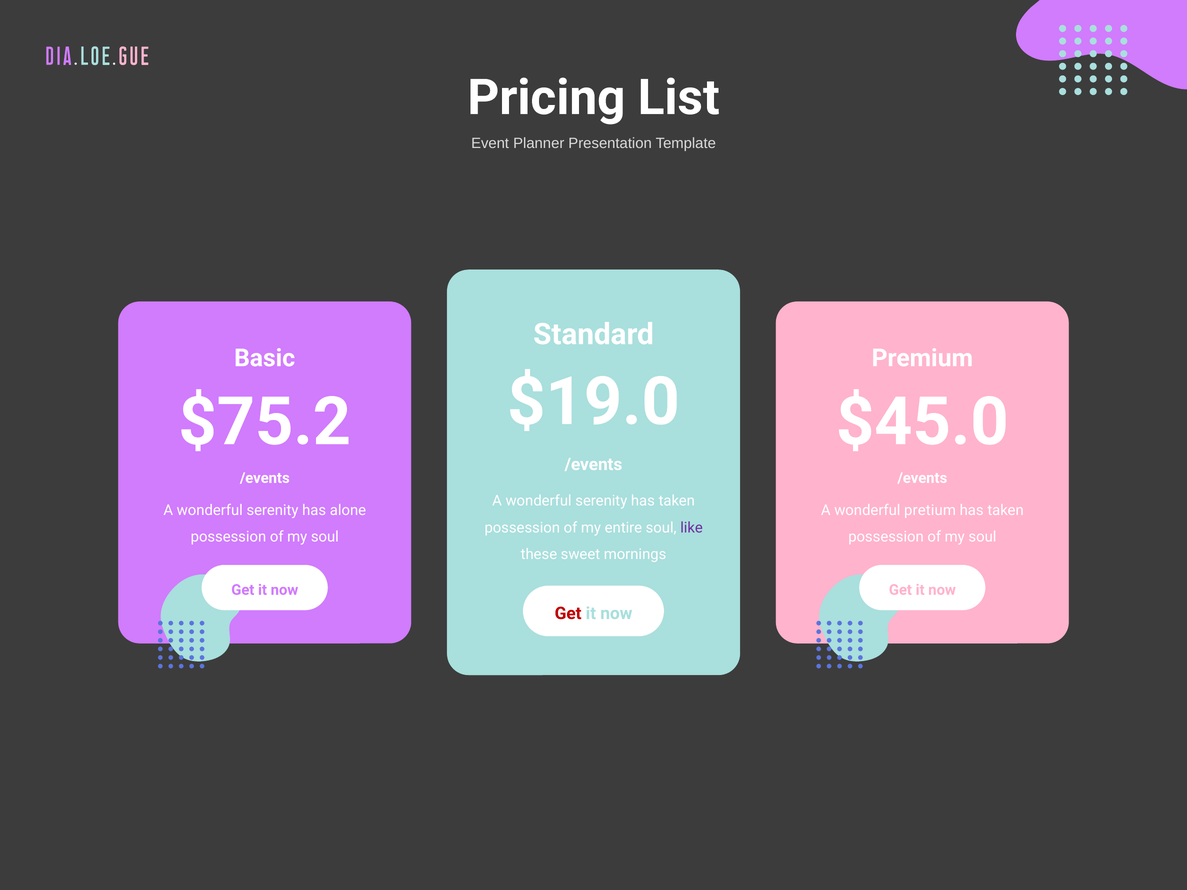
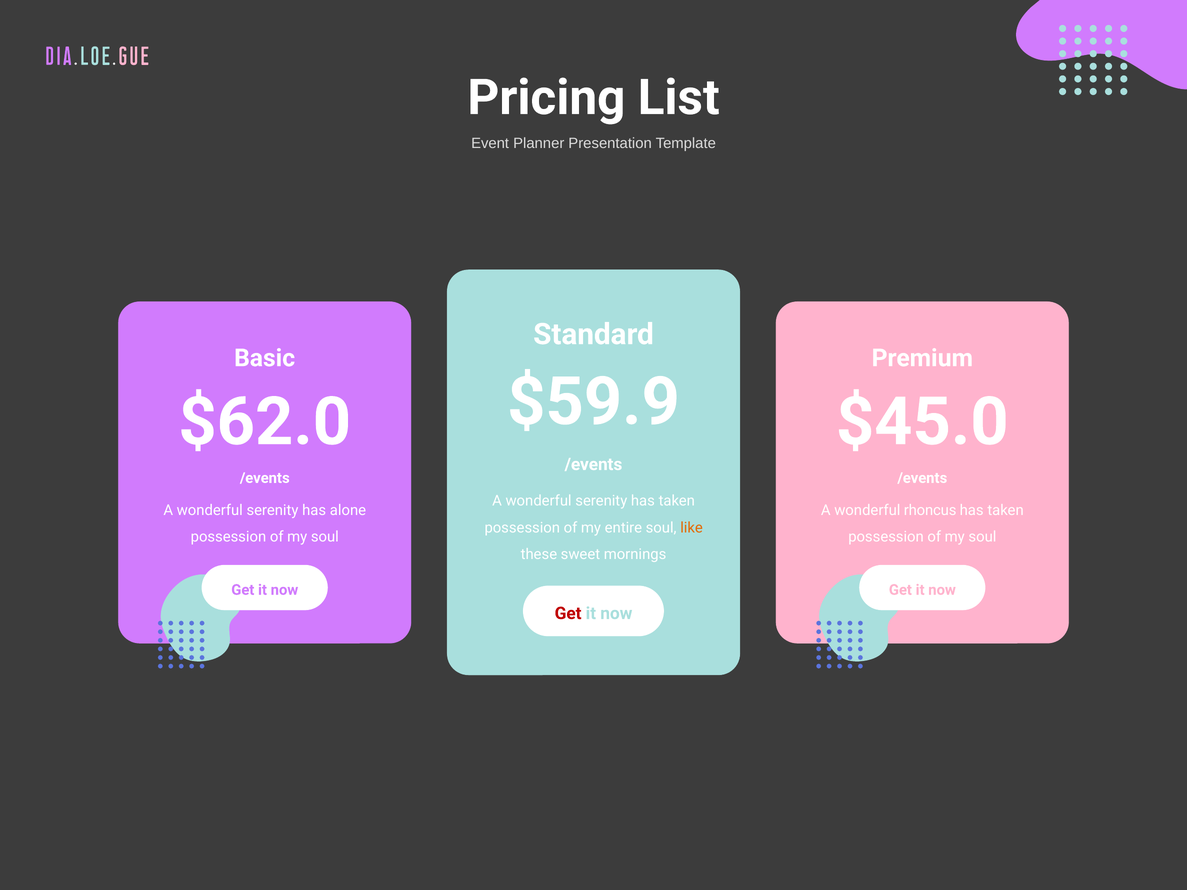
$19.0: $19.0 -> $59.9
$75.2: $75.2 -> $62.0
pretium: pretium -> rhoncus
like colour: purple -> orange
